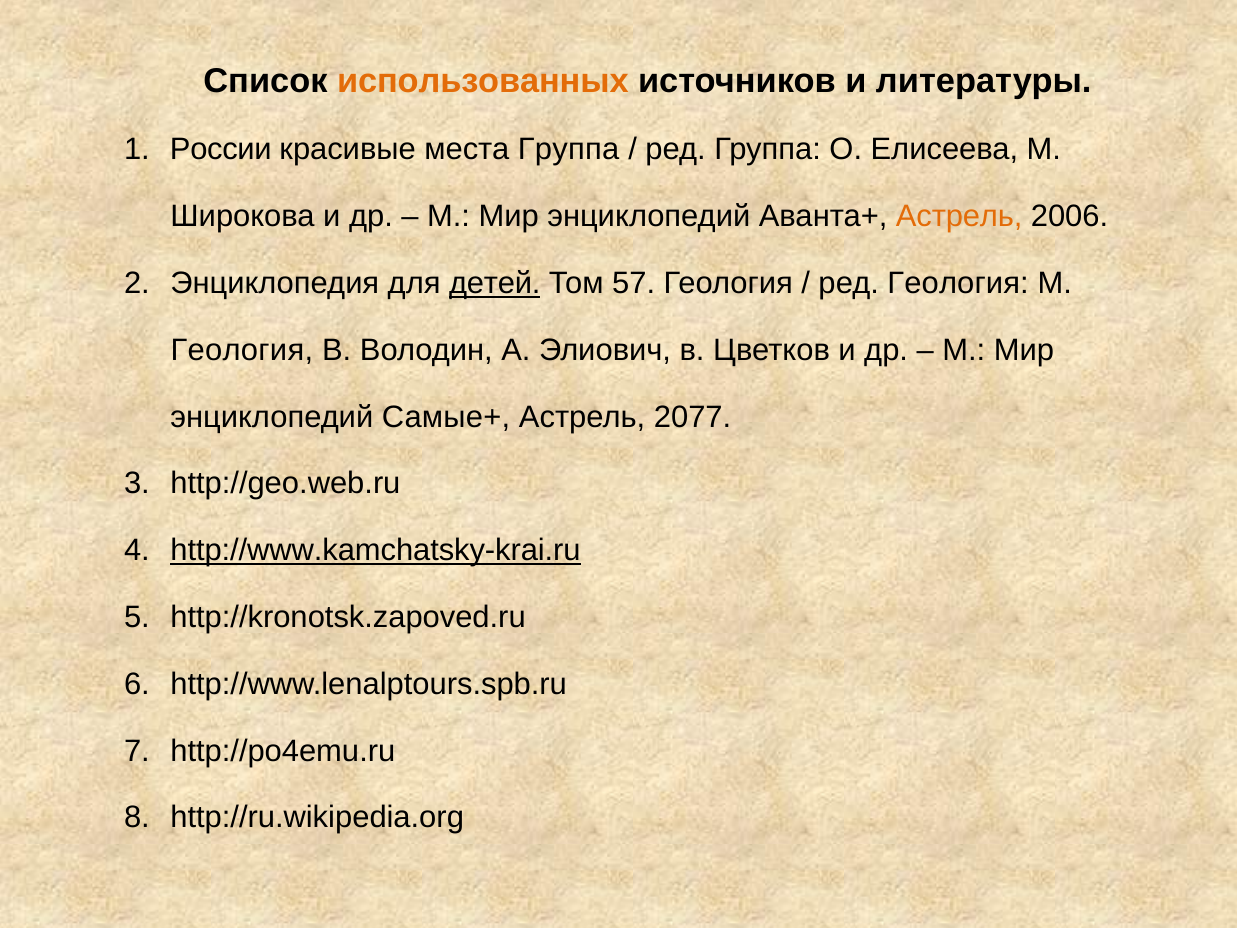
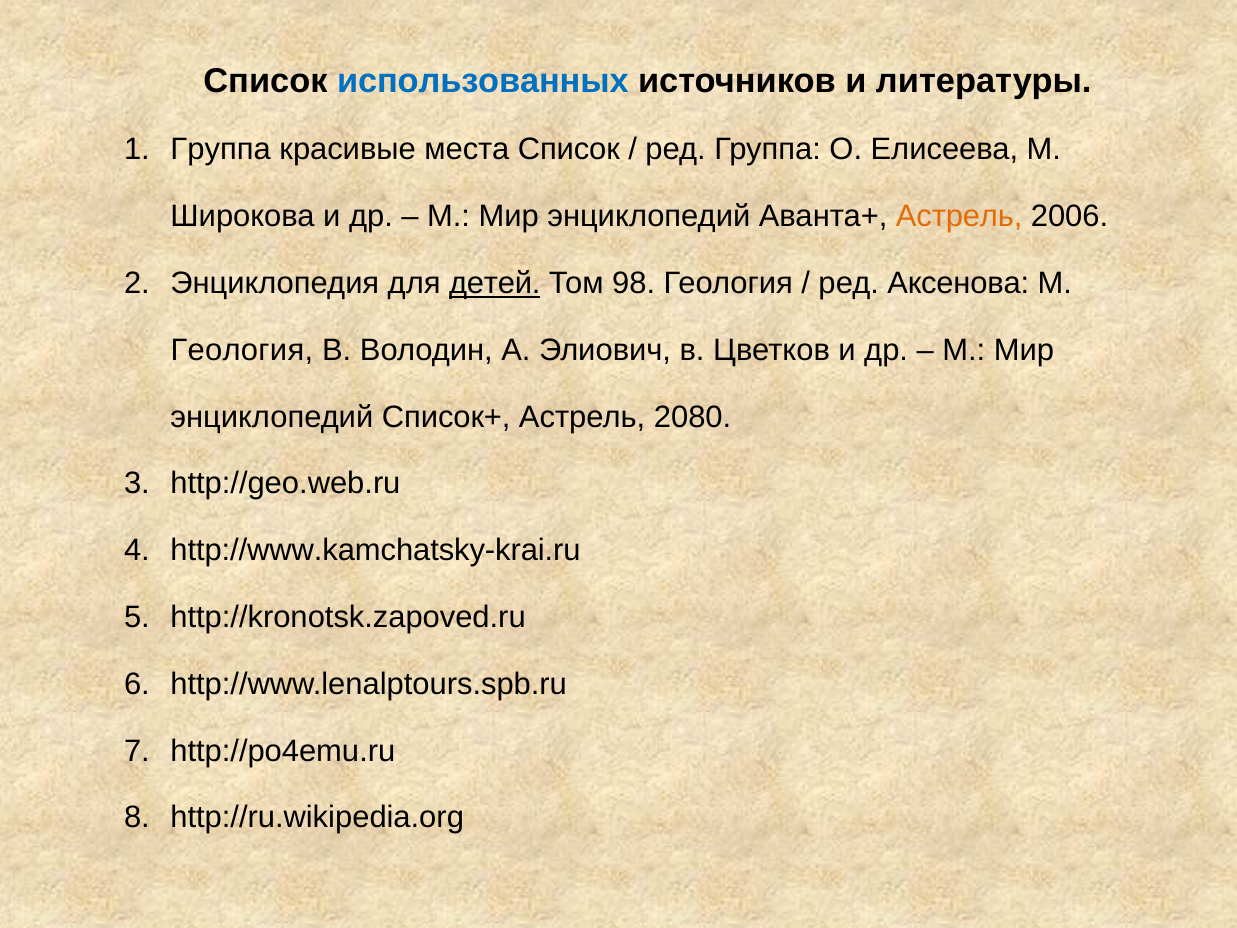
использованных colour: orange -> blue
России at (221, 150): России -> Группа
места Группа: Группа -> Список
57: 57 -> 98
ред Геология: Геология -> Аксенова
Самые+: Самые+ -> Список+
2077: 2077 -> 2080
http://www.kamchatsky-krai.ru underline: present -> none
